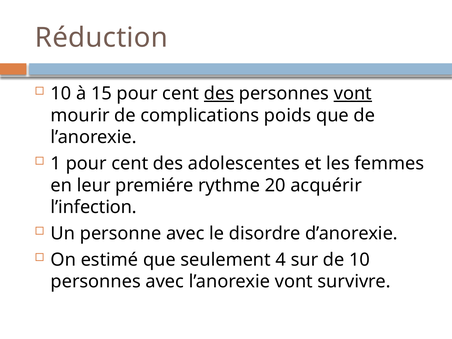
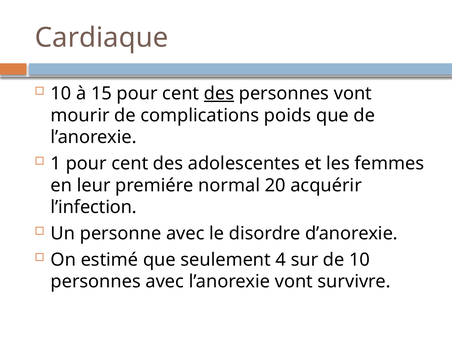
Réduction: Réduction -> Cardiaque
vont at (353, 94) underline: present -> none
rythme: rythme -> normal
